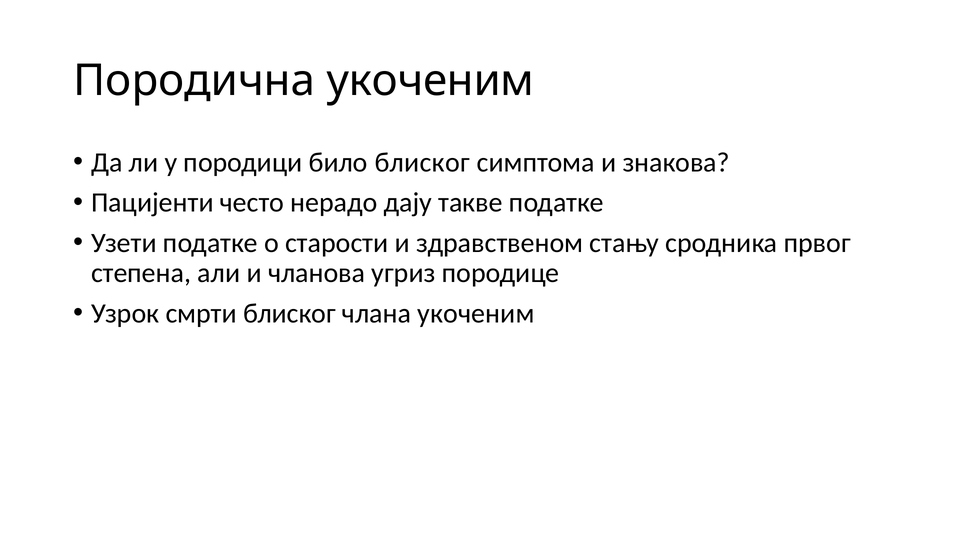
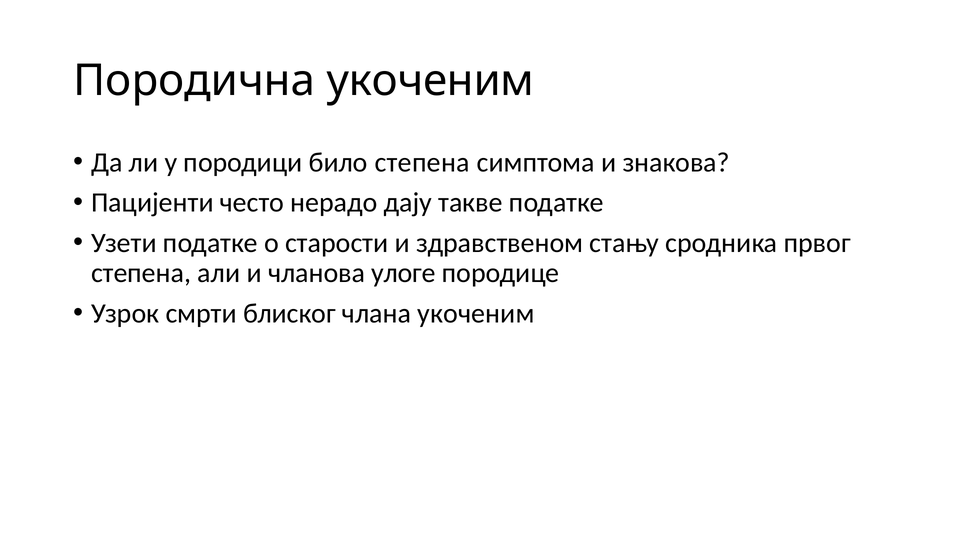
било блиског: блиског -> степена
угриз: угриз -> улоге
